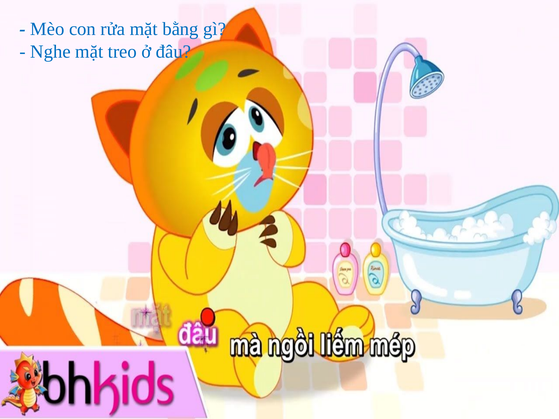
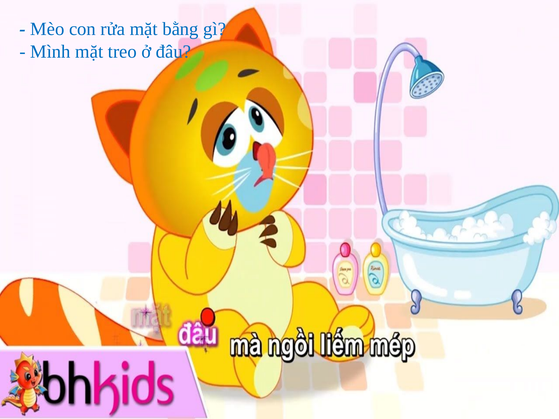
Nghe: Nghe -> Mình
